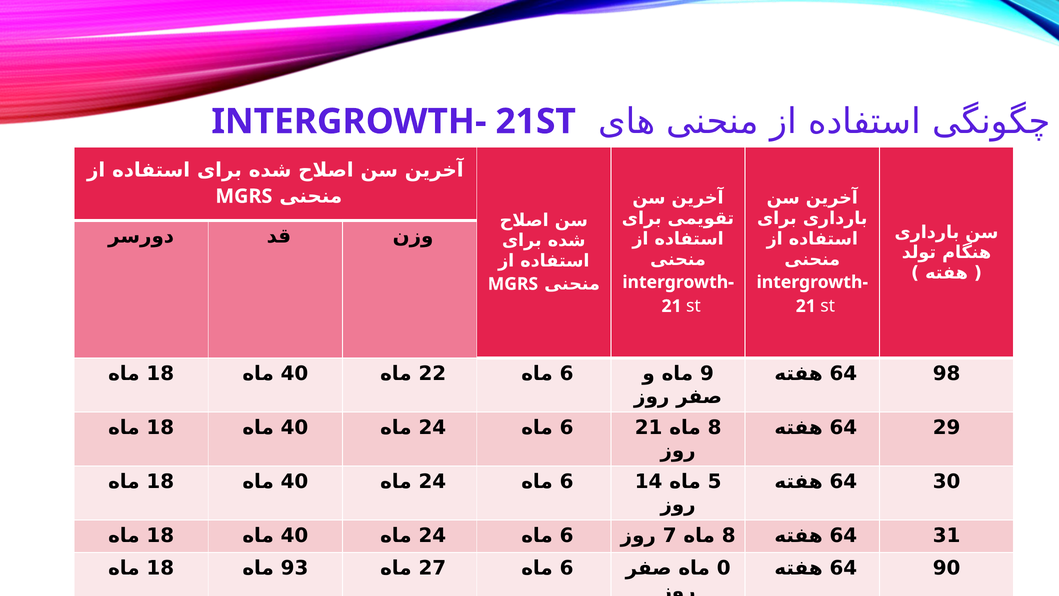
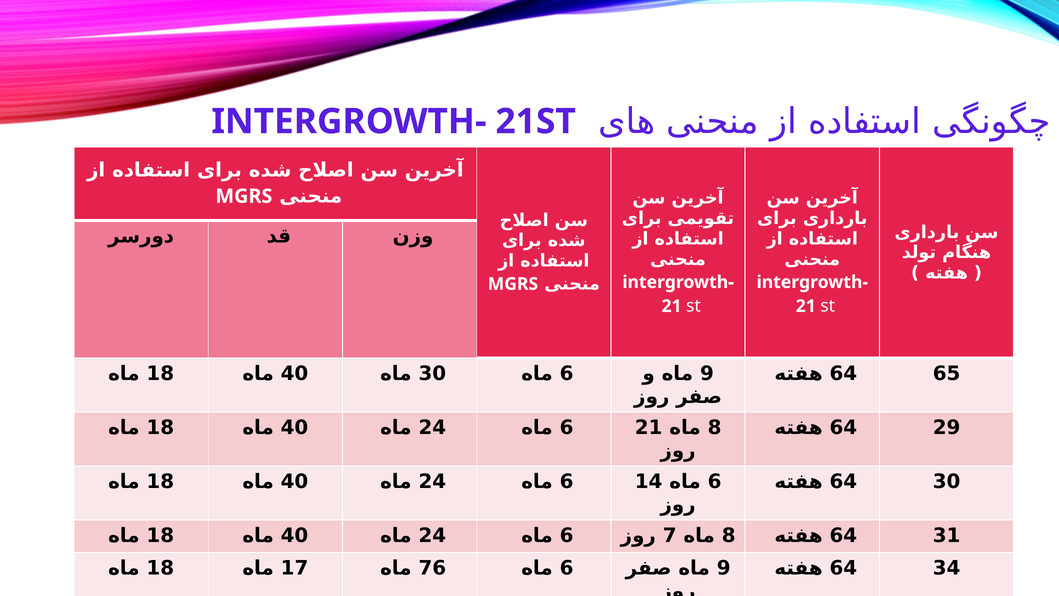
22 at (432, 373): 22 -> 30
98: 98 -> 65
5 at (715, 482): 5 -> 6
93: 93 -> 17
27: 27 -> 76
0 at (724, 568): 0 -> 9
90 at (947, 568): 90 -> 34
